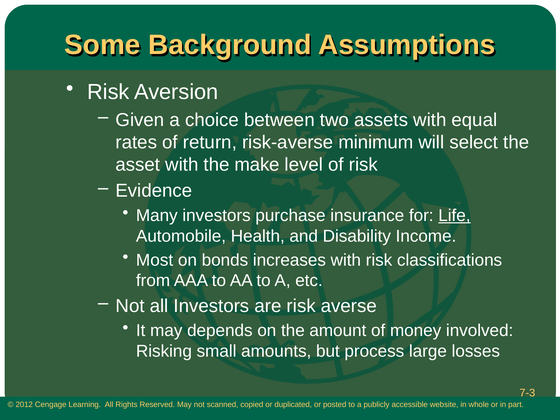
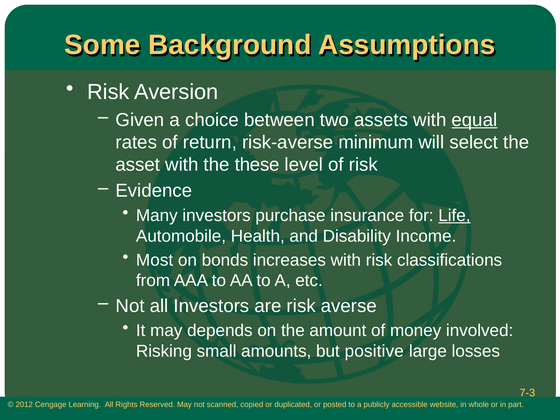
equal underline: none -> present
make: make -> these
process: process -> positive
